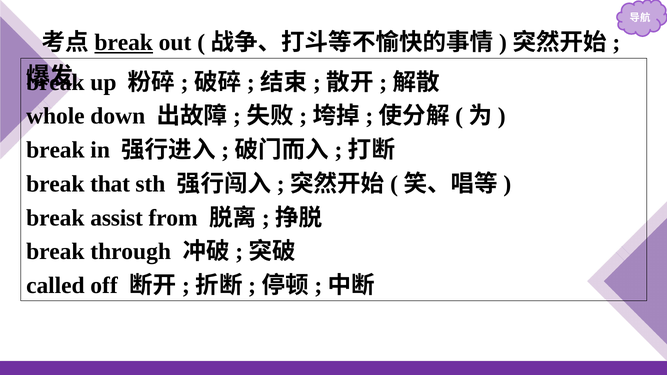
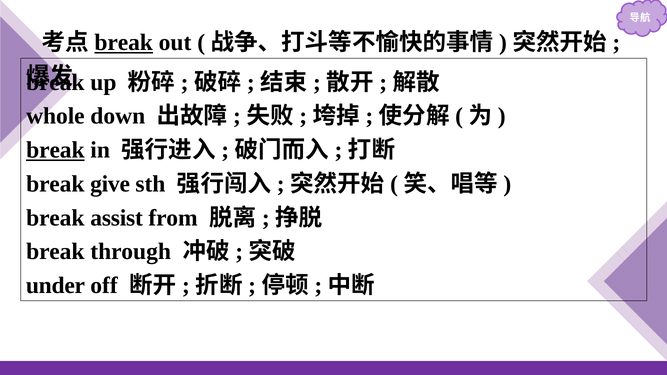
break at (55, 150) underline: none -> present
that: that -> give
called: called -> under
